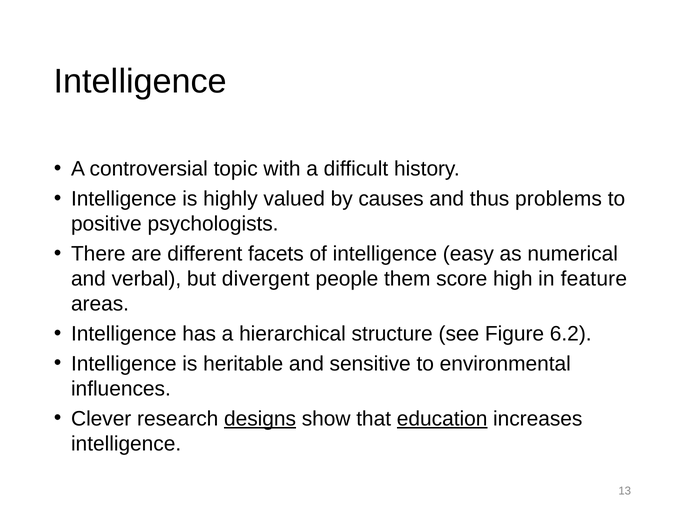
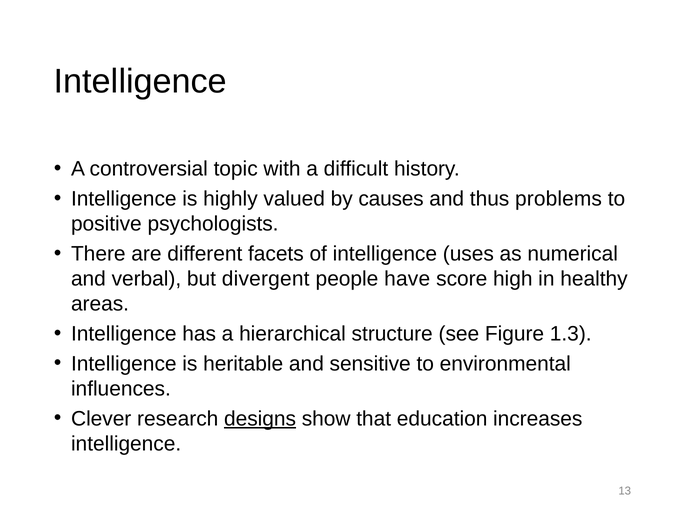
easy: easy -> uses
them: them -> have
feature: feature -> healthy
6.2: 6.2 -> 1.3
education underline: present -> none
